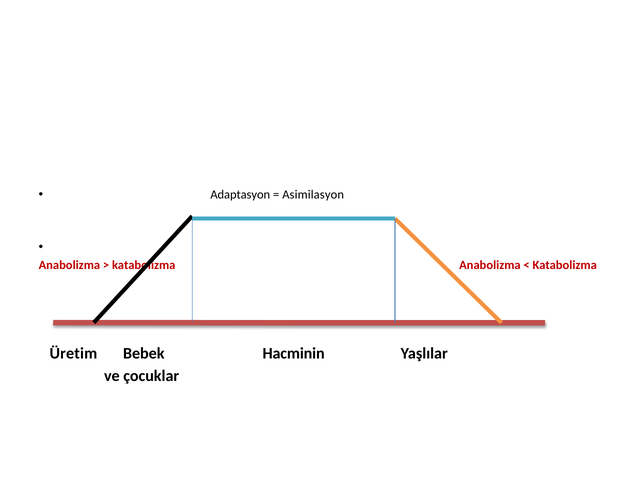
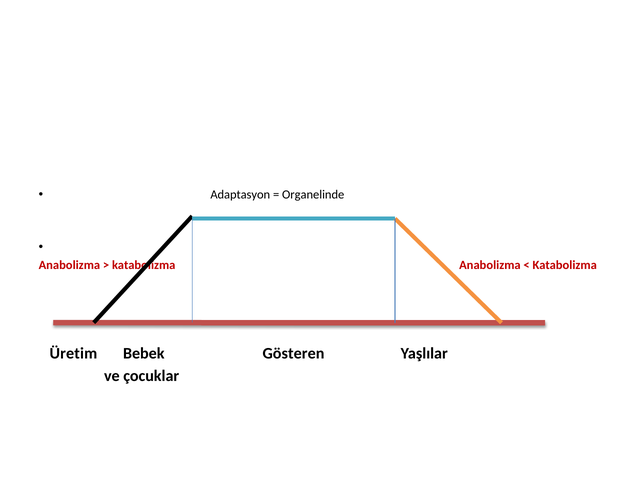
Asimilasyon: Asimilasyon -> Organelinde
Hacminin: Hacminin -> Gösteren
